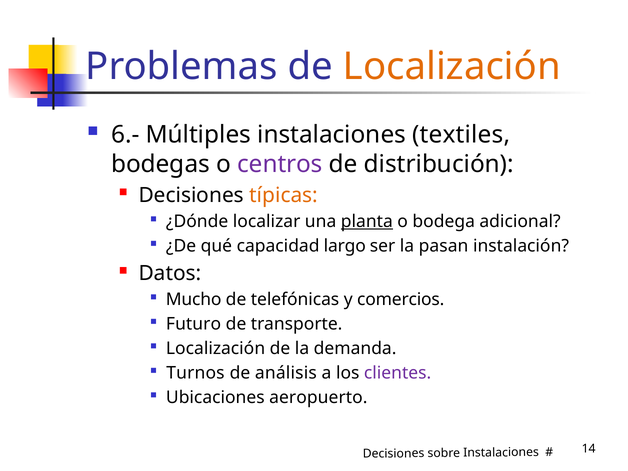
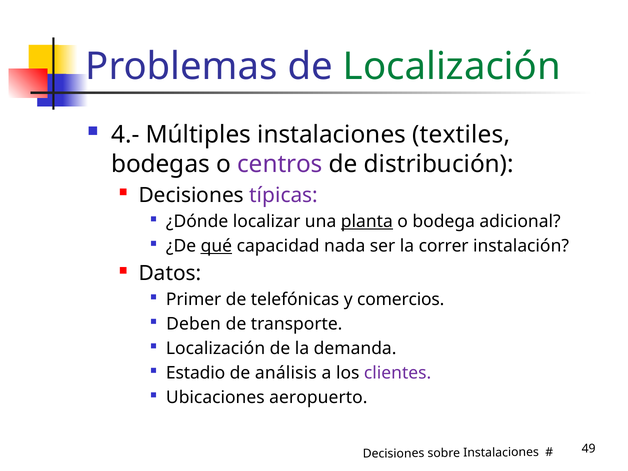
Localización at (452, 67) colour: orange -> green
6.-: 6.- -> 4.-
típicas colour: orange -> purple
qué underline: none -> present
largo: largo -> nada
pasan: pasan -> correr
Mucho: Mucho -> Primer
Futuro: Futuro -> Deben
Turnos: Turnos -> Estadio
14: 14 -> 49
